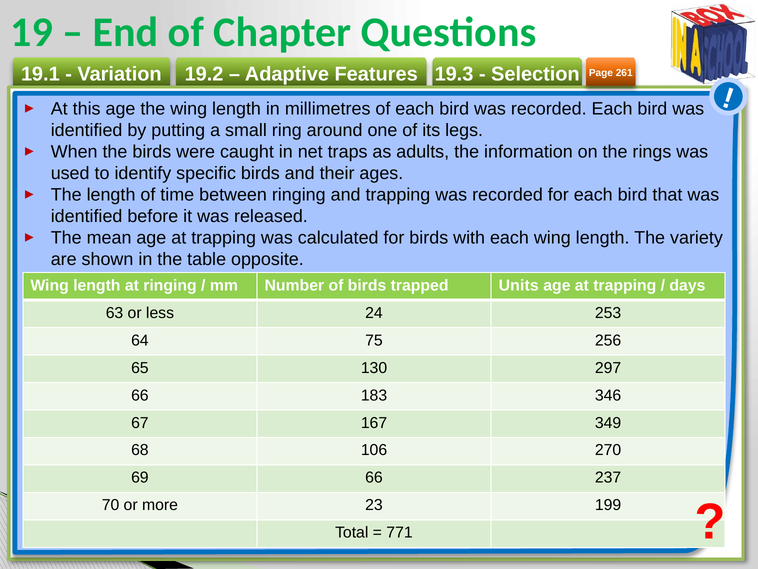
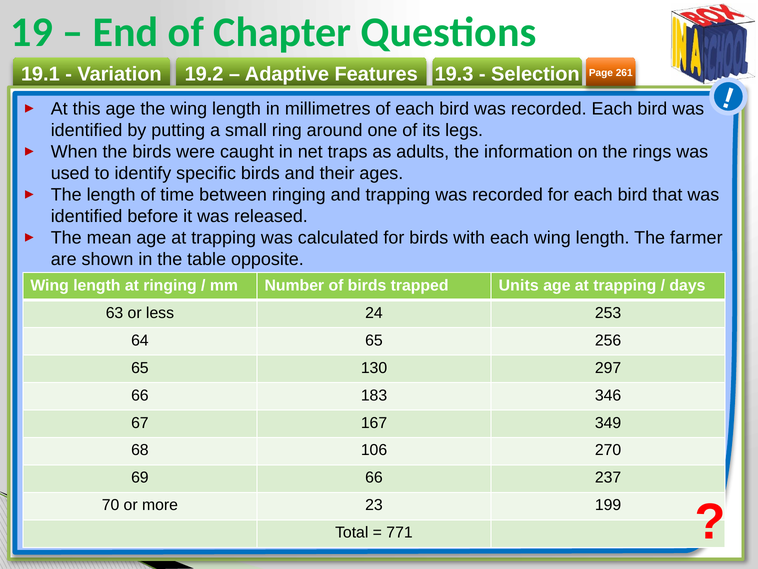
variety: variety -> farmer
64 75: 75 -> 65
